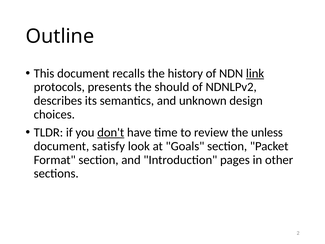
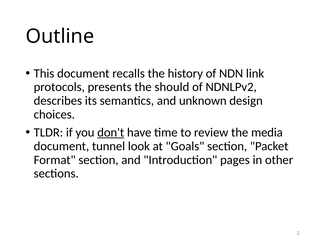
link underline: present -> none
unless: unless -> media
satisfy: satisfy -> tunnel
